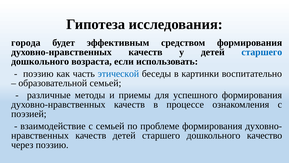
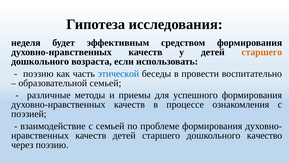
города: города -> неделя
старшего at (262, 52) colour: blue -> orange
картинки: картинки -> провести
